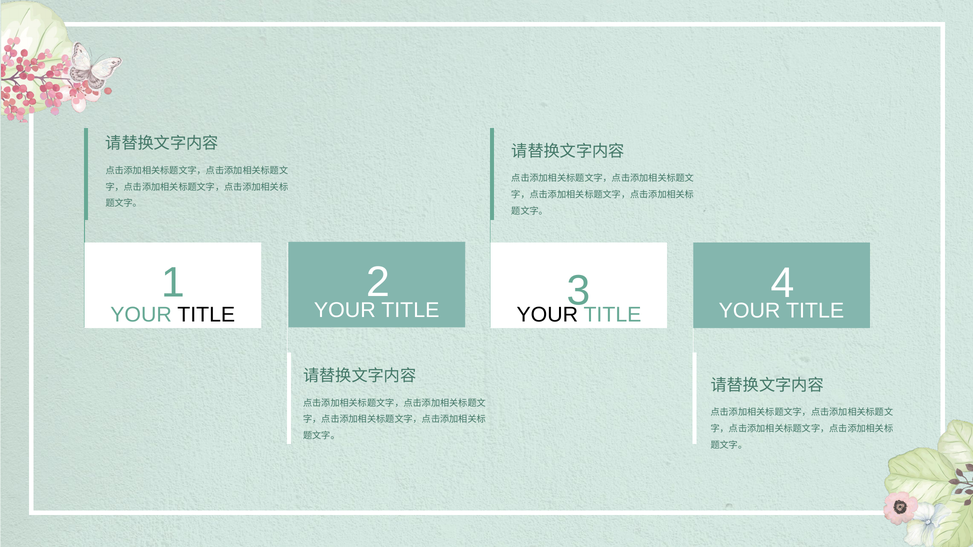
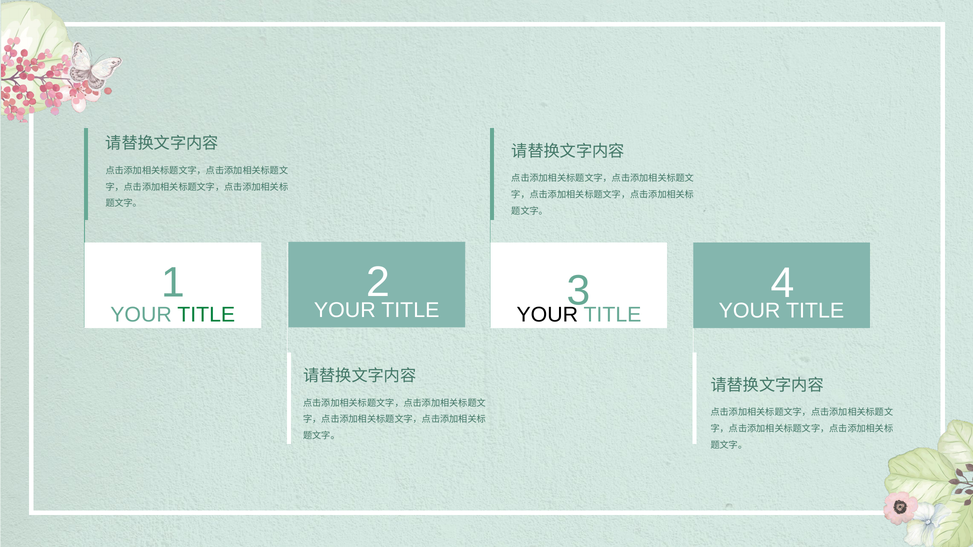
TITLE at (206, 315) colour: black -> green
